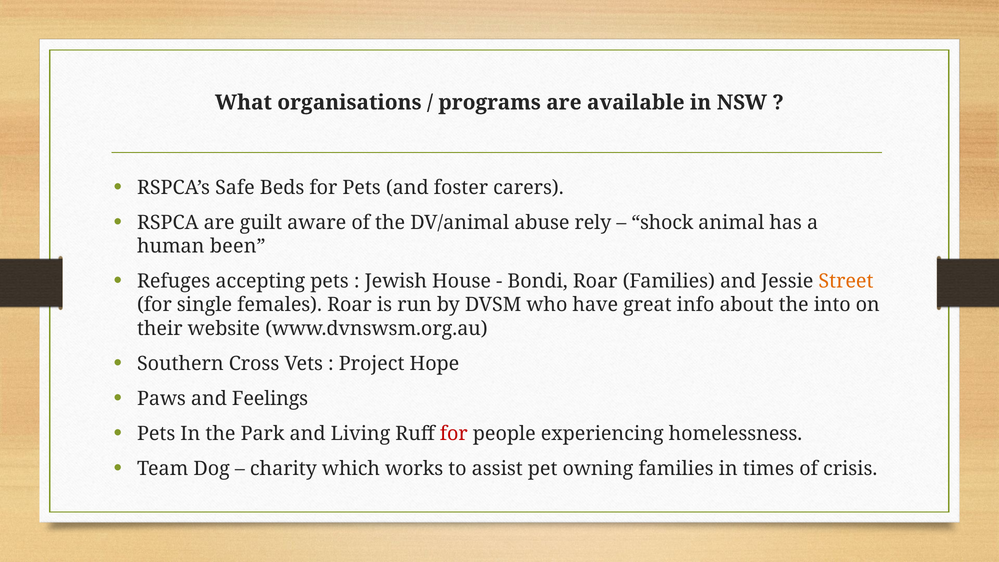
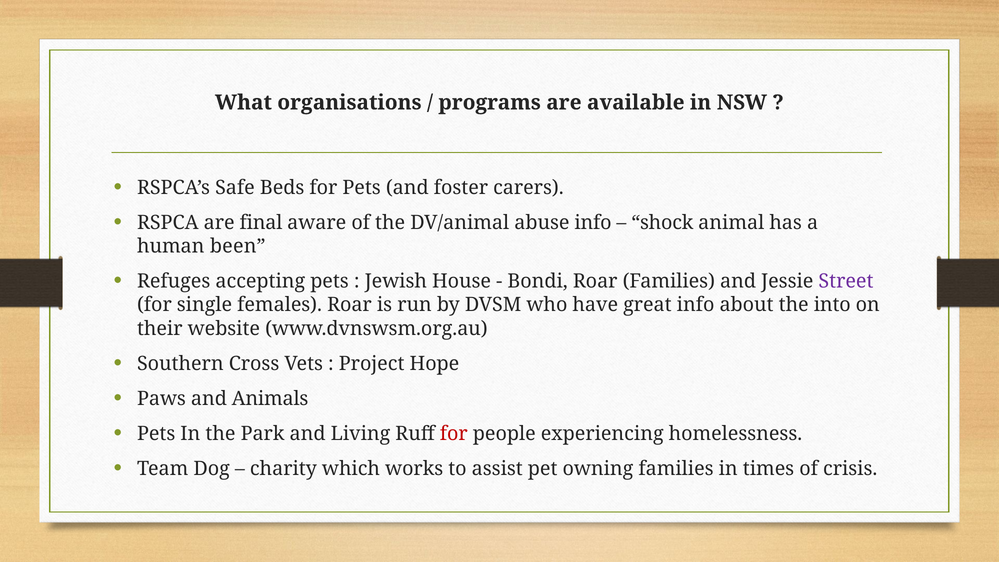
guilt: guilt -> final
abuse rely: rely -> info
Street colour: orange -> purple
Feelings: Feelings -> Animals
